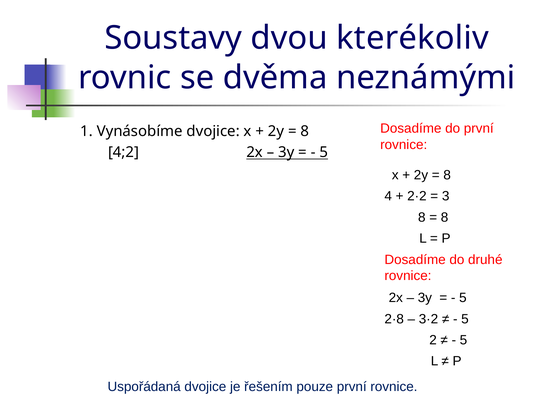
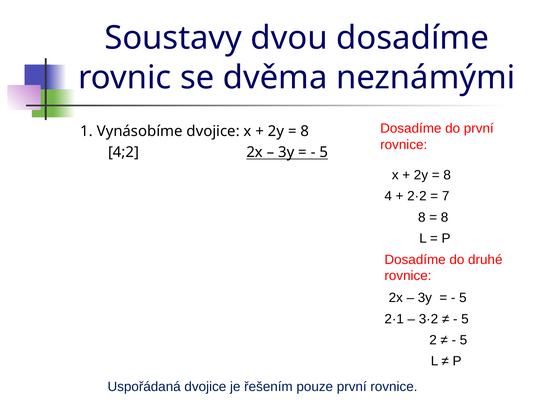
dvou kterékoliv: kterékoliv -> dosadíme
3: 3 -> 7
2·8: 2·8 -> 2·1
